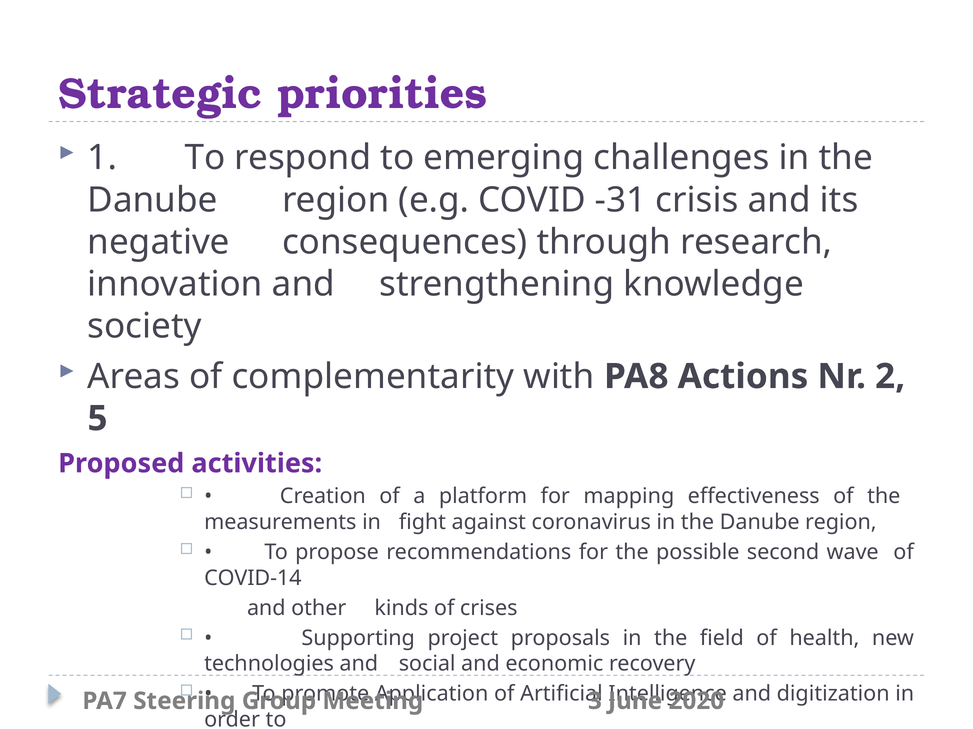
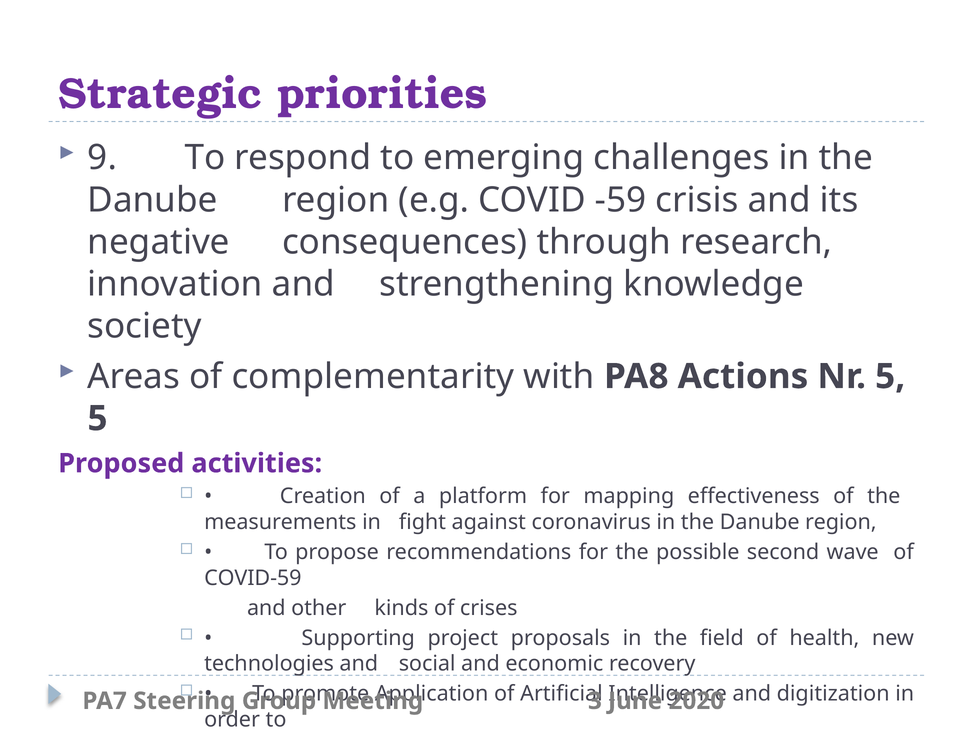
1: 1 -> 9
-31: -31 -> -59
Nr 2: 2 -> 5
COVID-14: COVID-14 -> COVID-59
